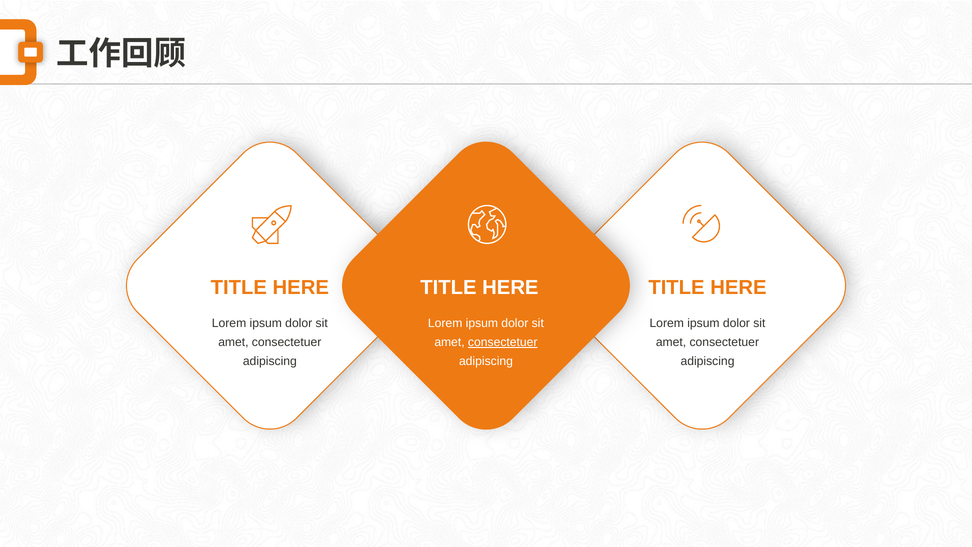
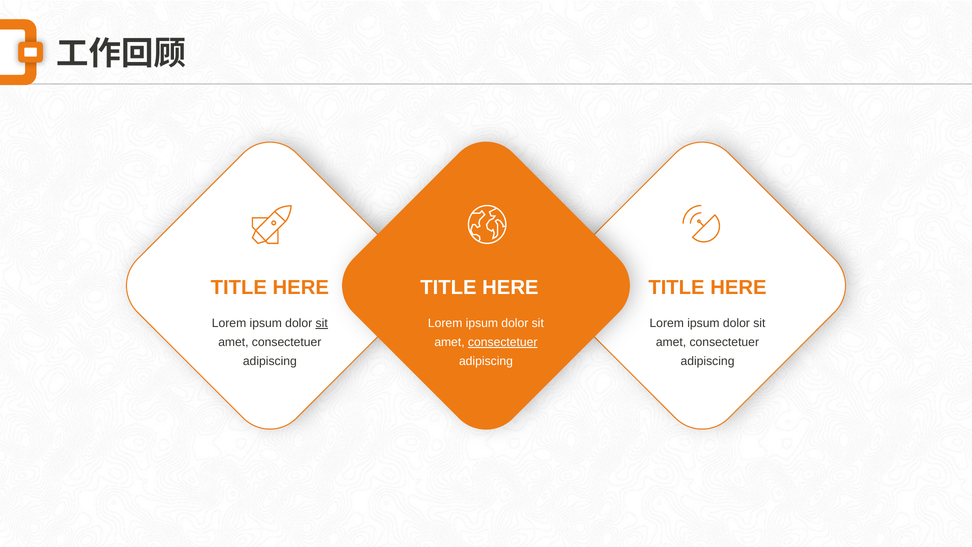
sit at (322, 323) underline: none -> present
